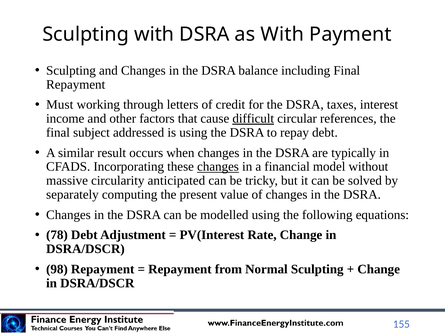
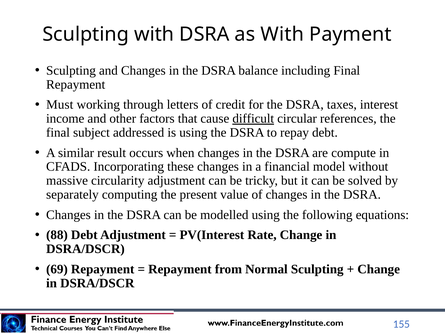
typically: typically -> compute
changes at (218, 167) underline: present -> none
circularity anticipated: anticipated -> adjustment
78: 78 -> 88
98: 98 -> 69
